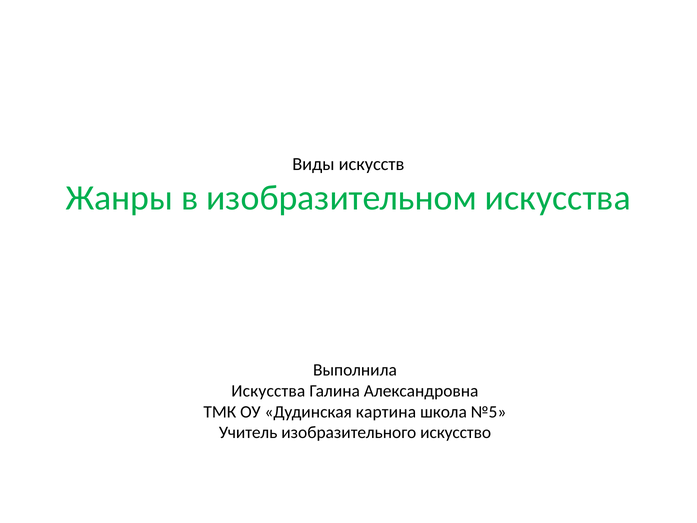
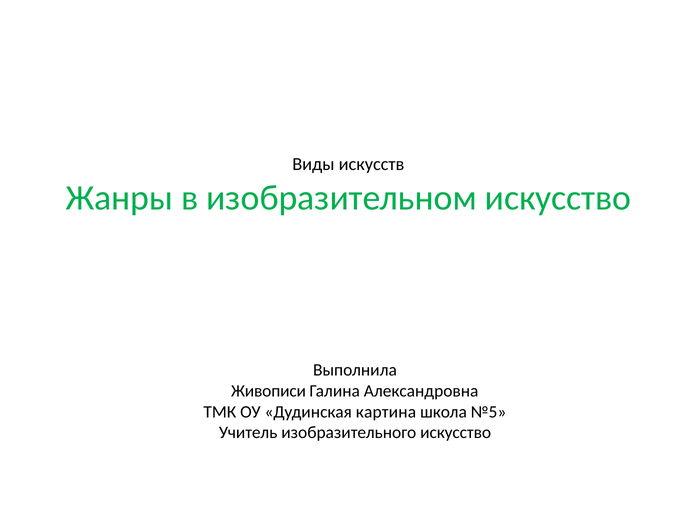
изобразительном искусства: искусства -> искусство
Искусства at (268, 391): Искусства -> Живописи
